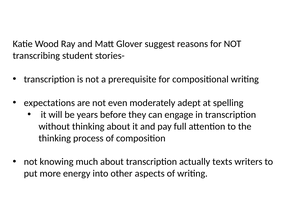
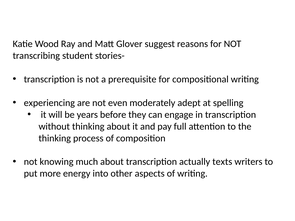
expectations: expectations -> experiencing
